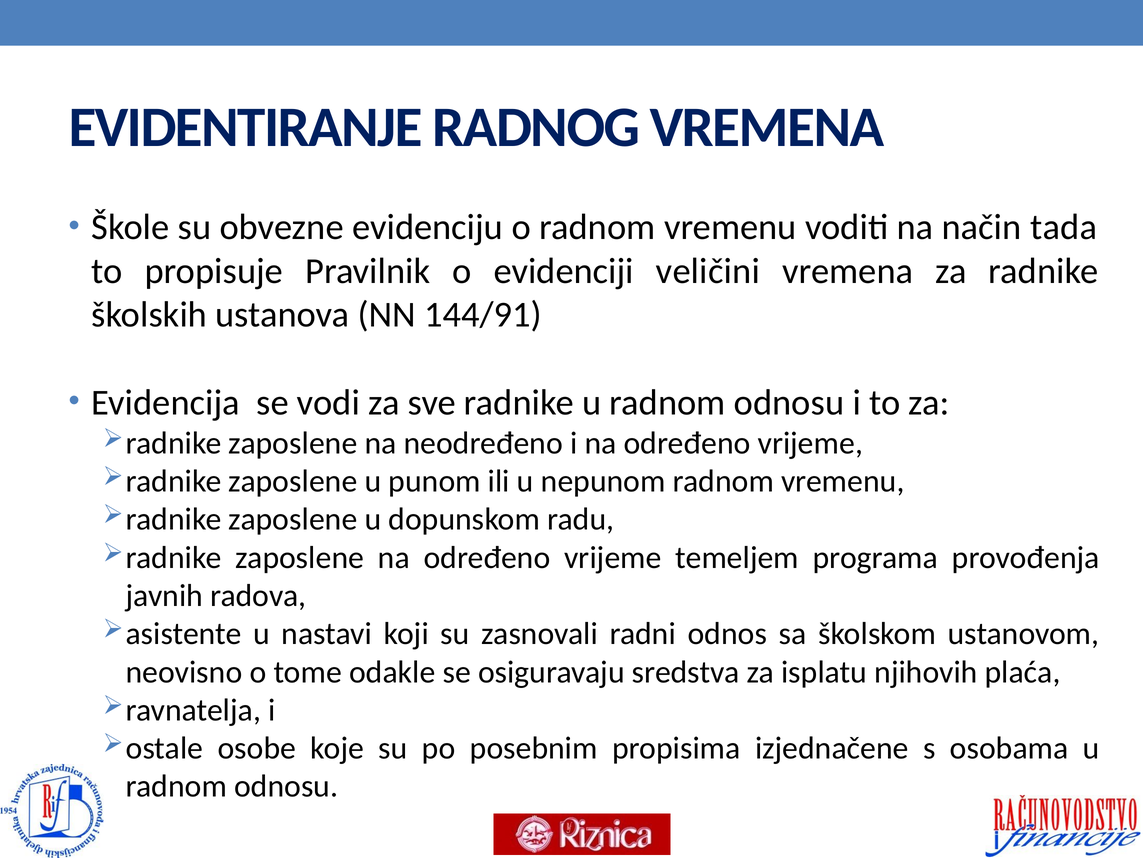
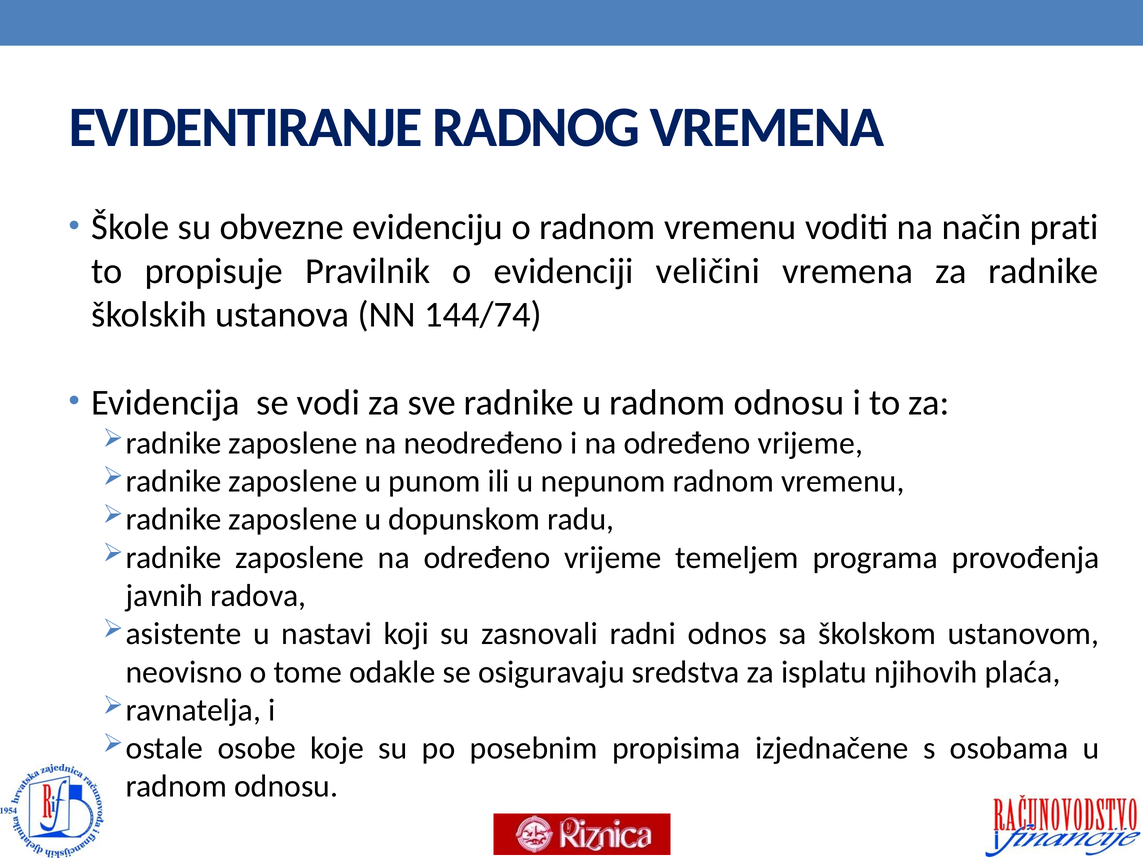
tada: tada -> prati
144/91: 144/91 -> 144/74
